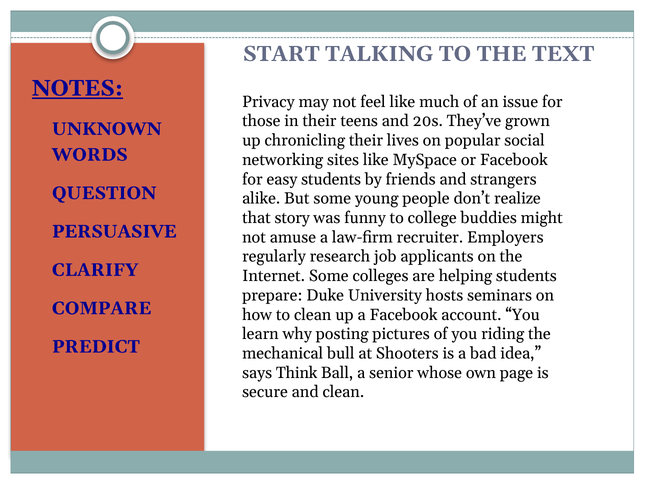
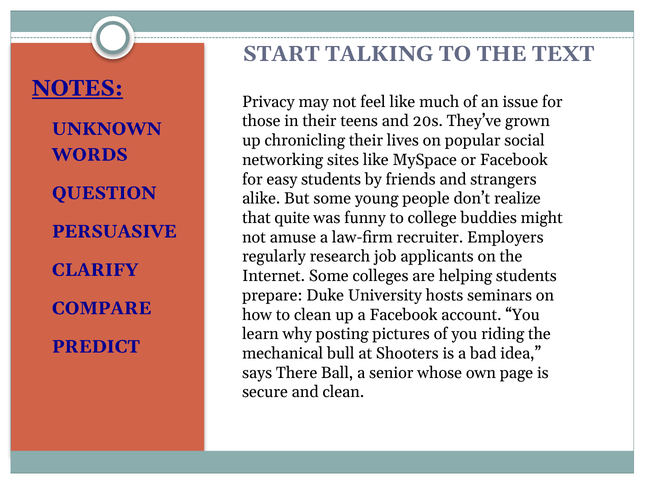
story: story -> quite
Think: Think -> There
